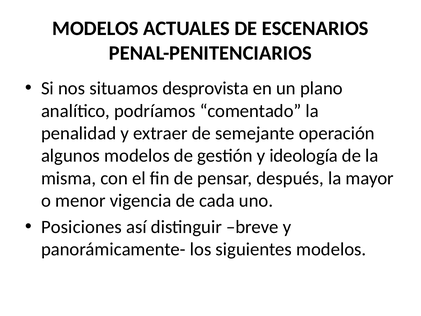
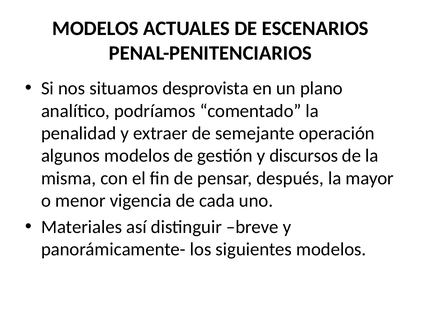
ideología: ideología -> discursos
Posiciones: Posiciones -> Materiales
